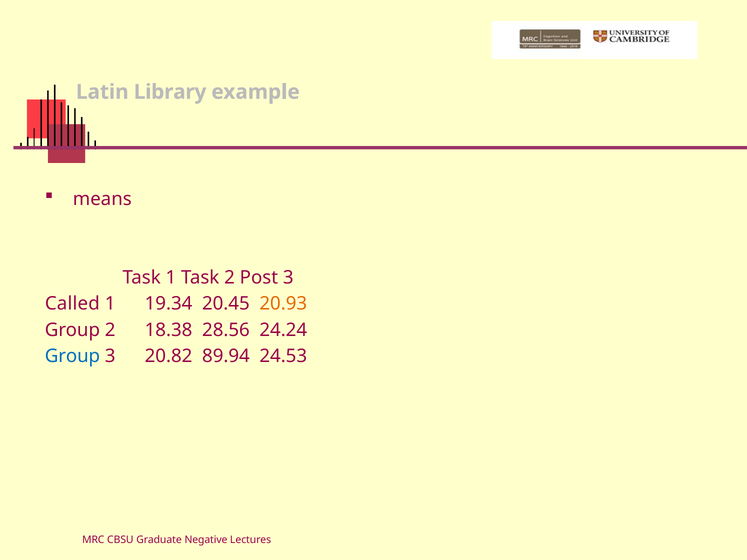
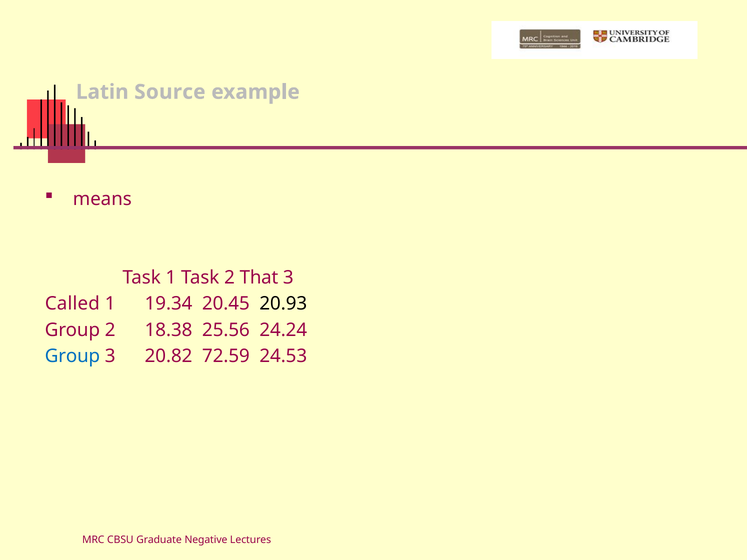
Library: Library -> Source
Post: Post -> That
20.93 colour: orange -> black
28.56: 28.56 -> 25.56
89.94: 89.94 -> 72.59
